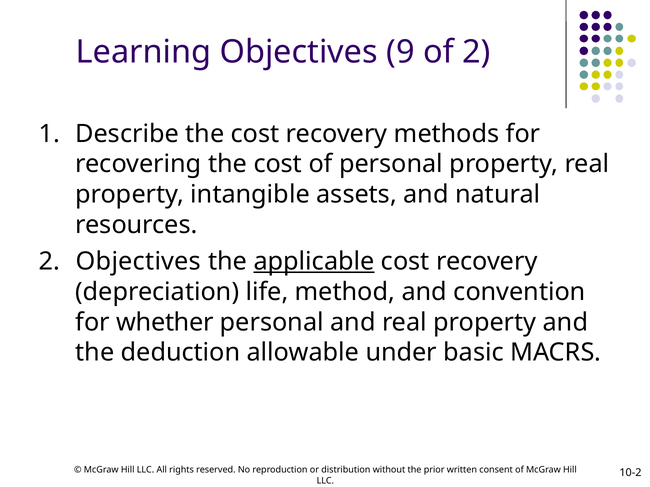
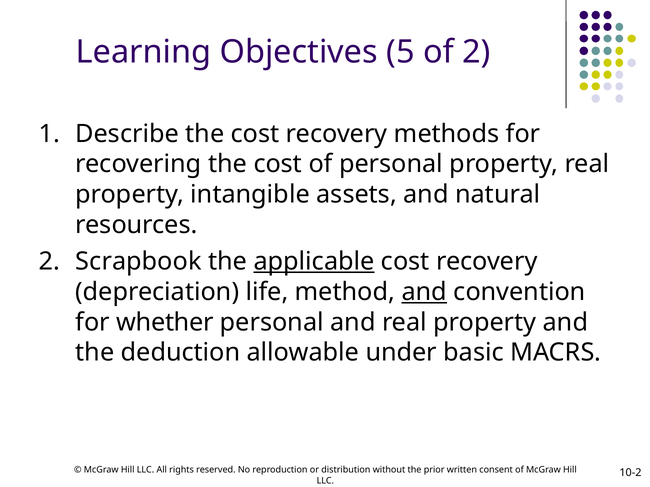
9: 9 -> 5
2 Objectives: Objectives -> Scrapbook
and at (424, 292) underline: none -> present
